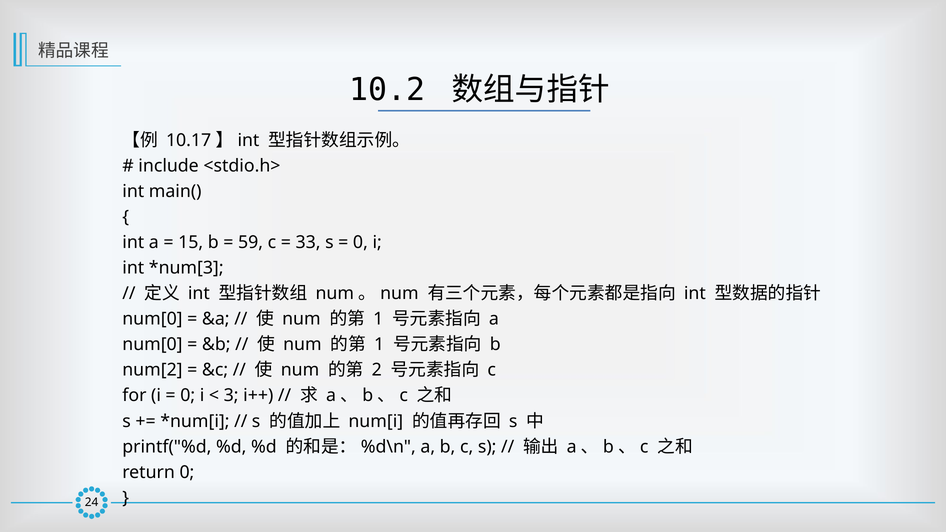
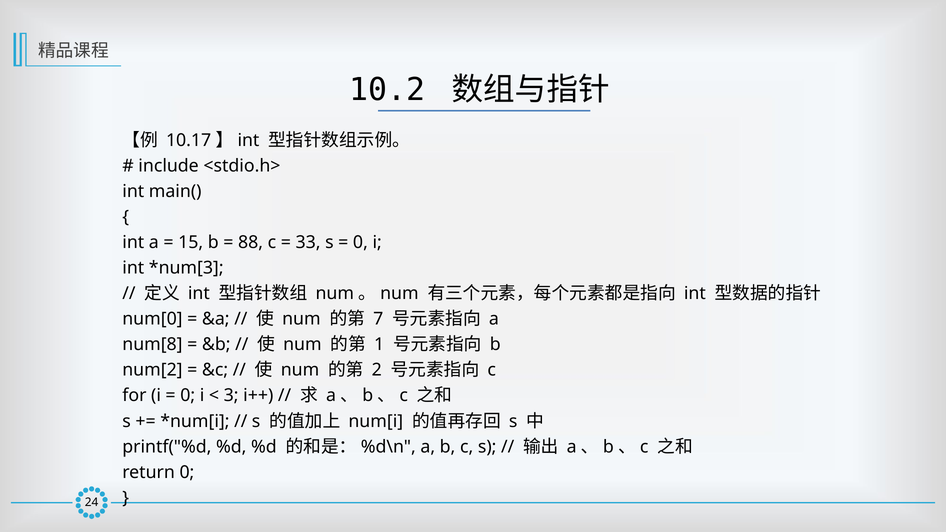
59: 59 -> 88
1 at (378, 319): 1 -> 7
num[0 at (152, 345): num[0 -> num[8
